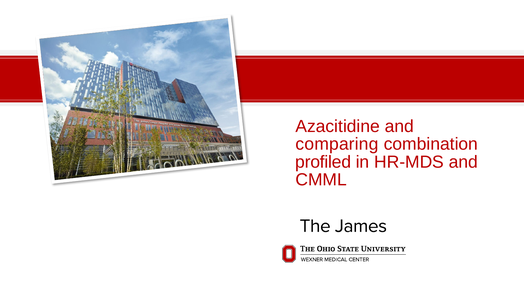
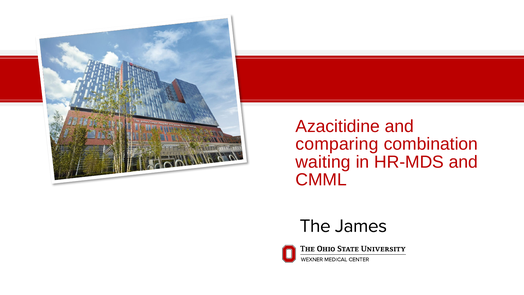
profiled: profiled -> waiting
